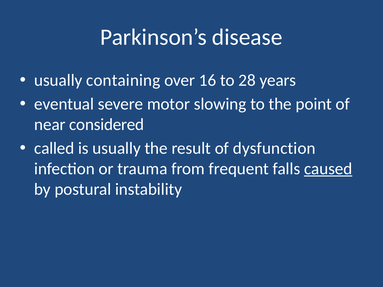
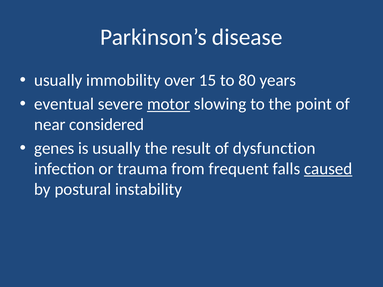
containing: containing -> immobility
16: 16 -> 15
28: 28 -> 80
motor underline: none -> present
called: called -> genes
